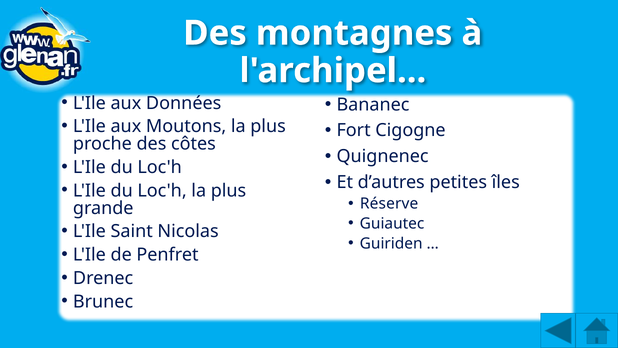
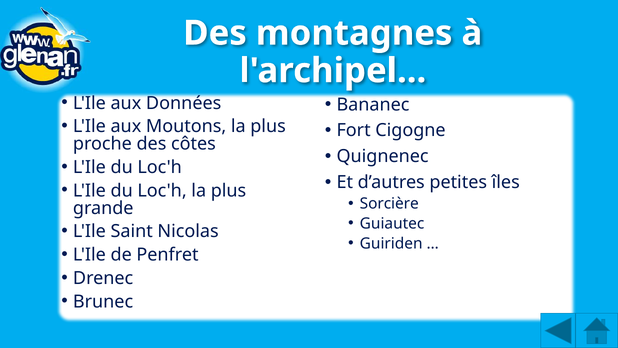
Réserve: Réserve -> Sorcière
